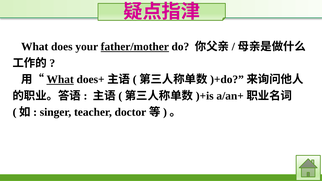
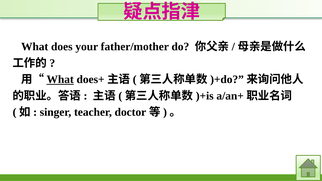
father/mother underline: present -> none
